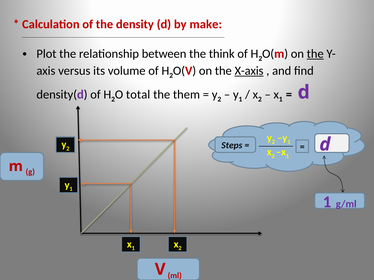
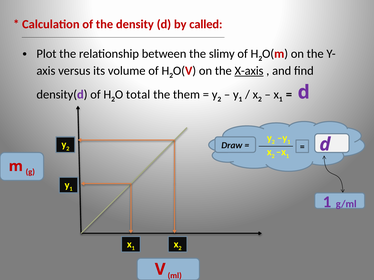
make: make -> called
think: think -> slimy
the at (315, 54) underline: present -> none
Steps: Steps -> Draw
